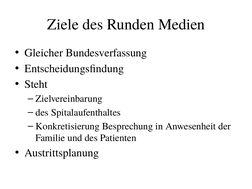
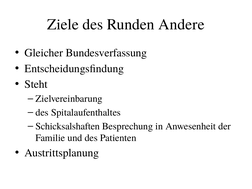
Medien: Medien -> Andere
Konkretisierung: Konkretisierung -> Schicksalshaften
